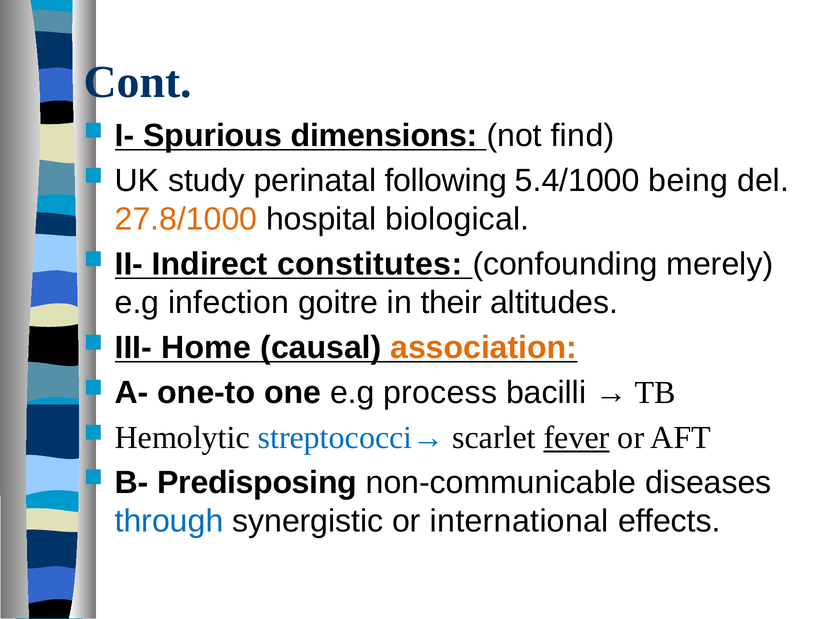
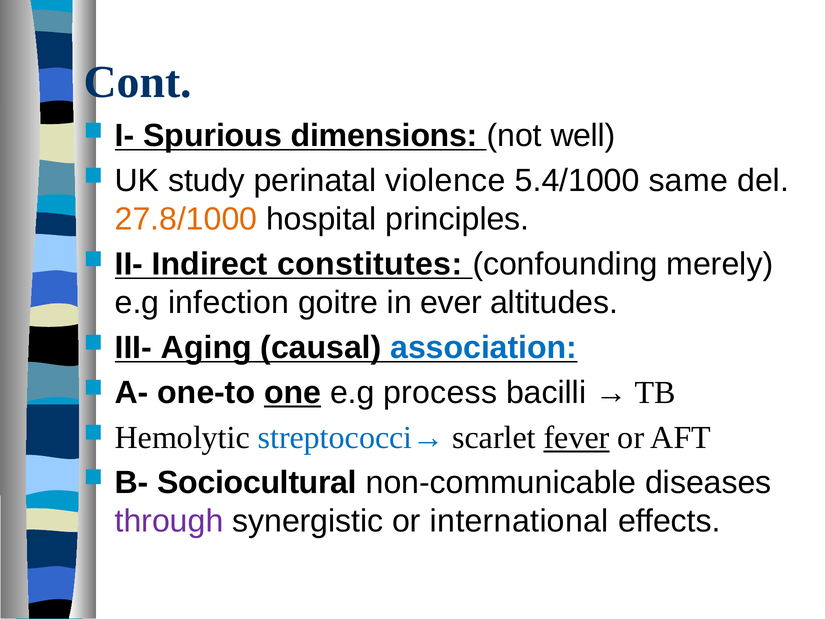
find: find -> well
following: following -> violence
being: being -> same
biological: biological -> principles
their: their -> ever
Home: Home -> Aging
association colour: orange -> blue
one underline: none -> present
Predisposing: Predisposing -> Sociocultural
through colour: blue -> purple
